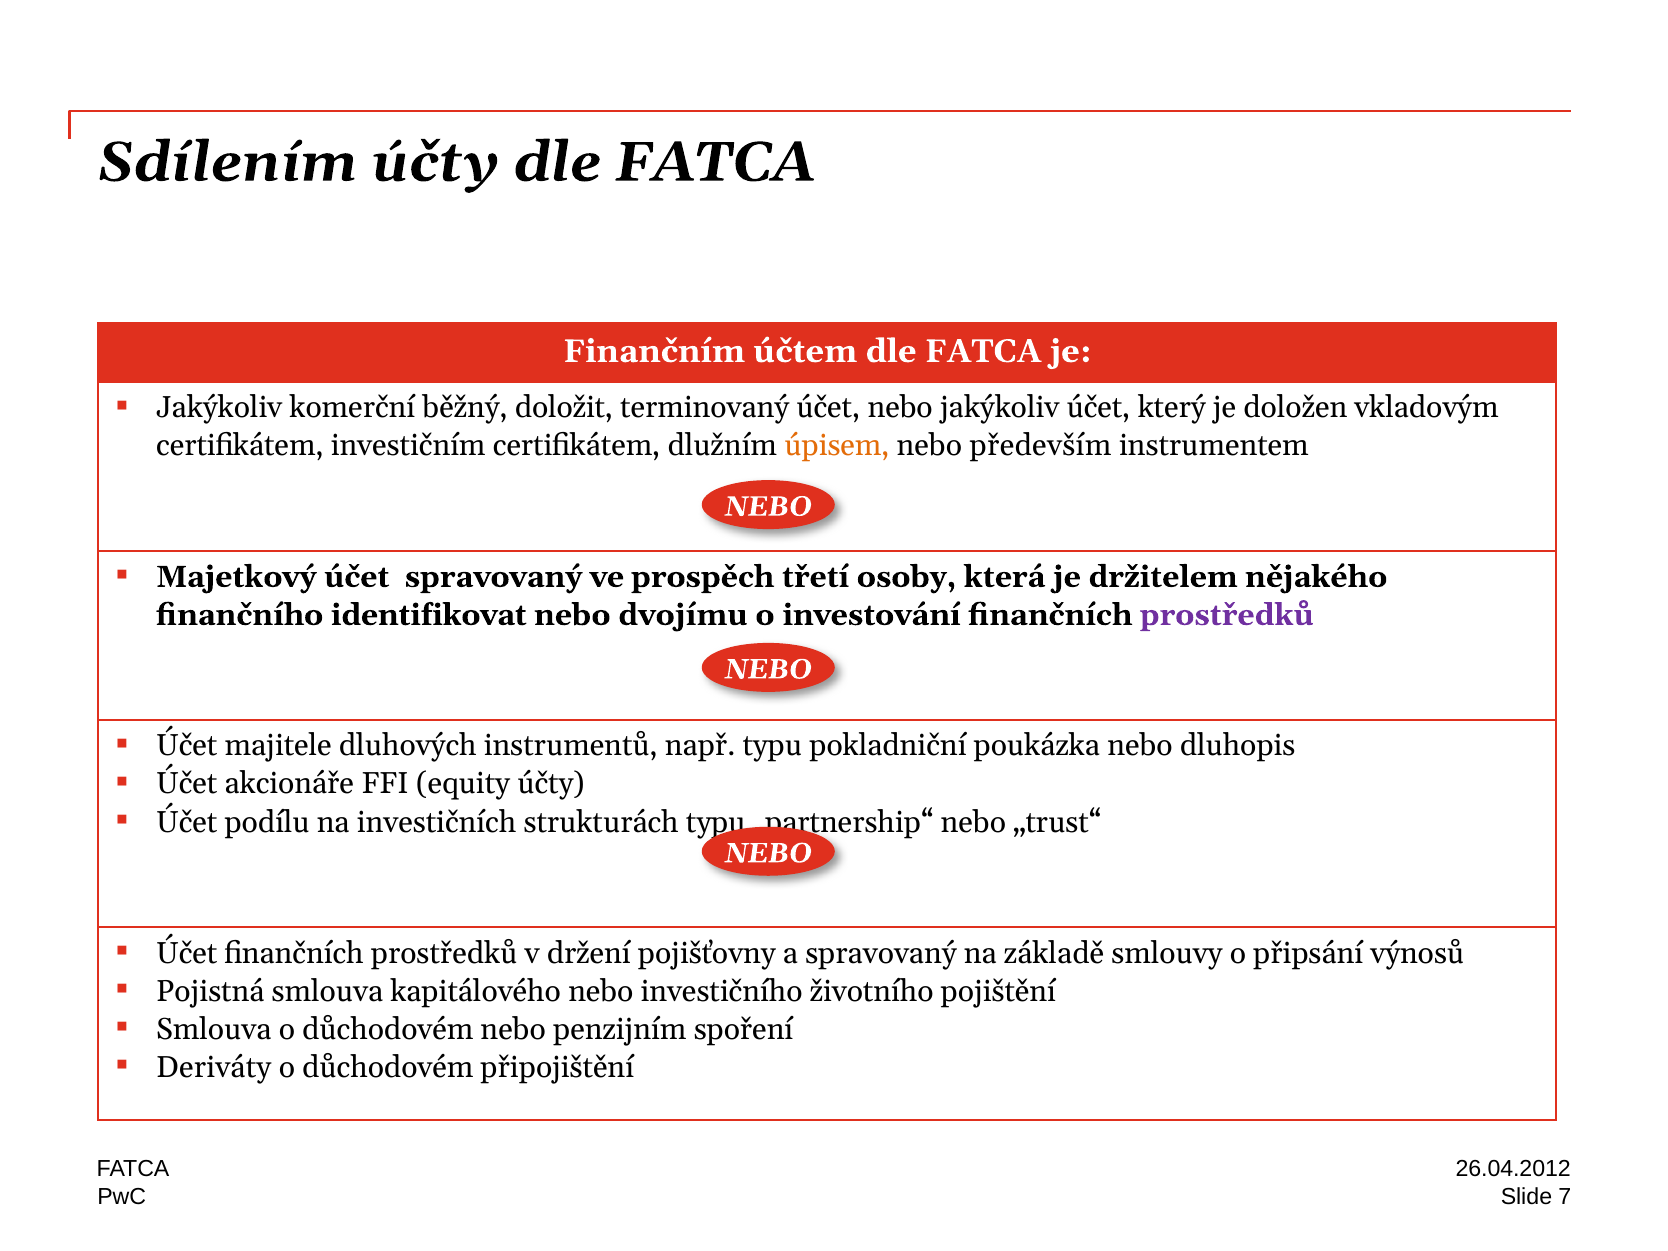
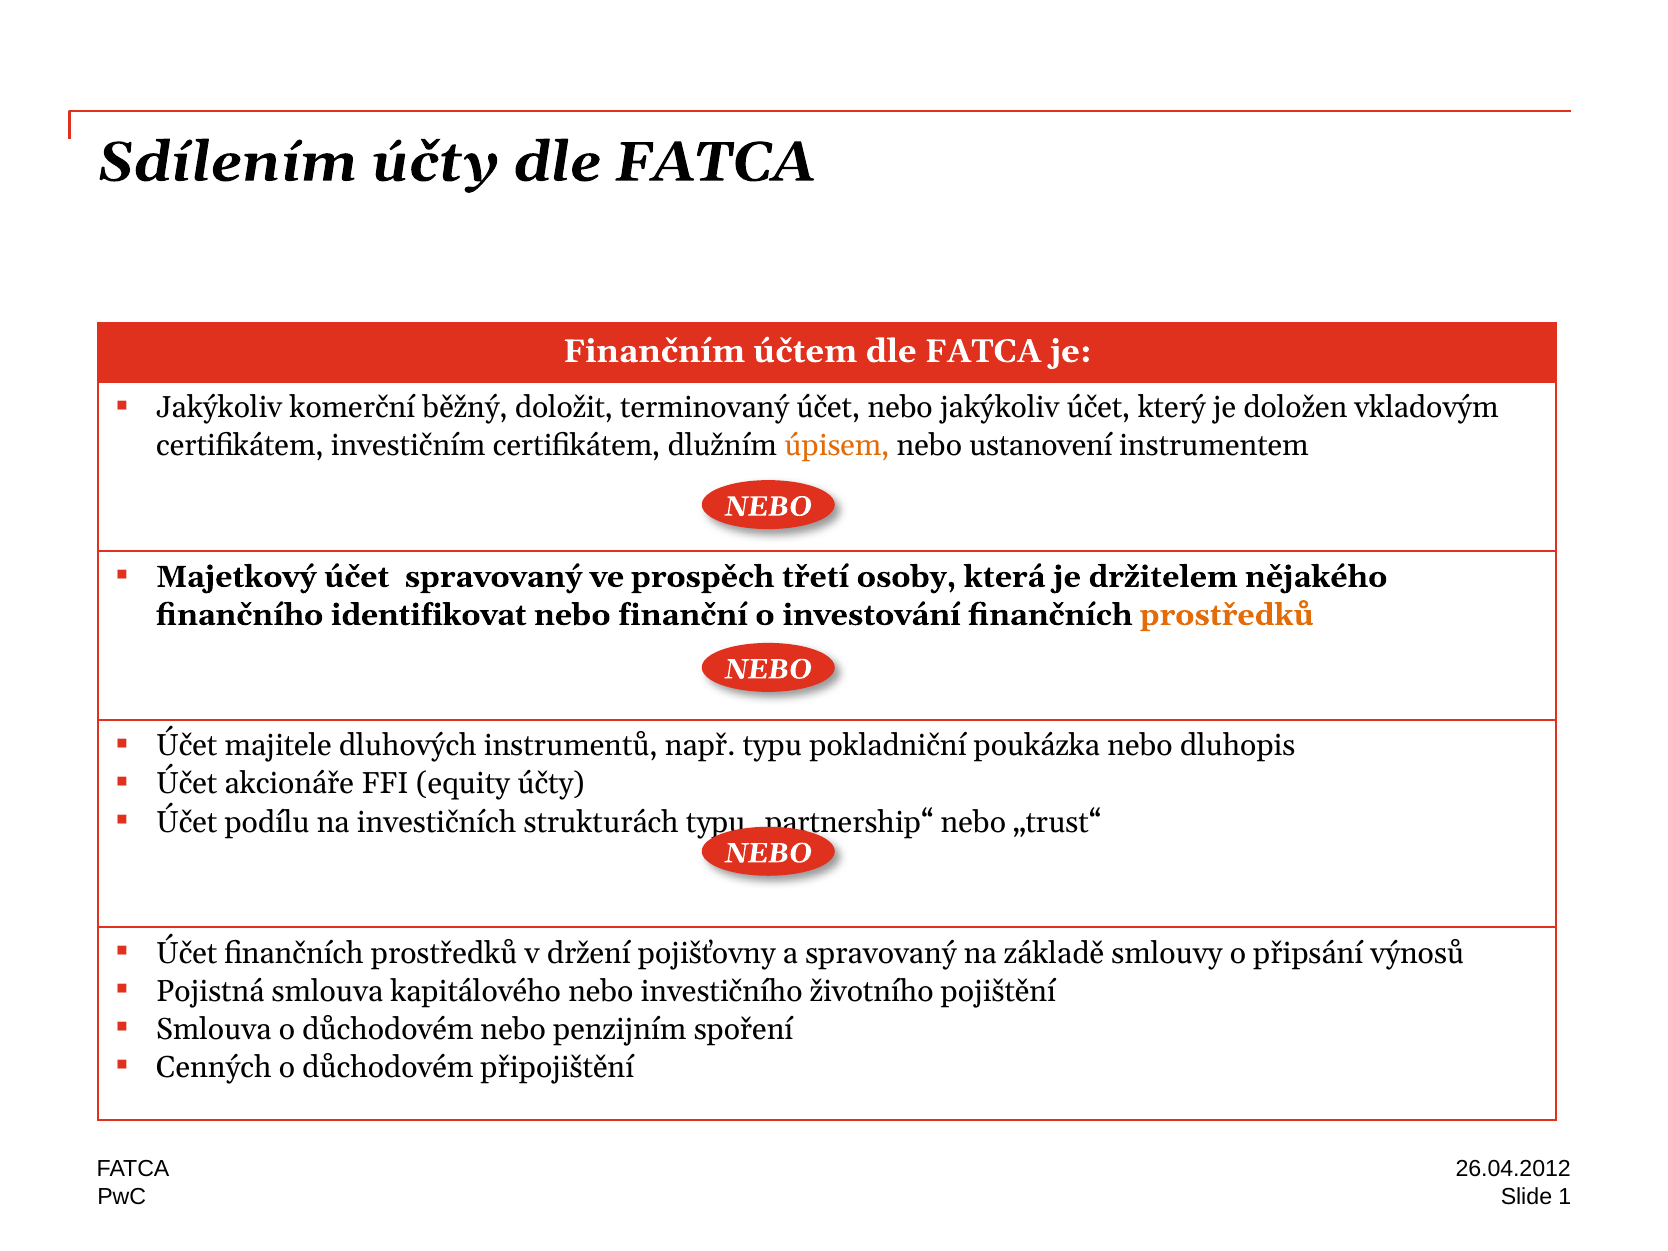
především: především -> ustanovení
dvojímu: dvojímu -> finanční
prostředků at (1227, 615) colour: purple -> orange
Deriváty: Deriváty -> Cenných
7: 7 -> 1
